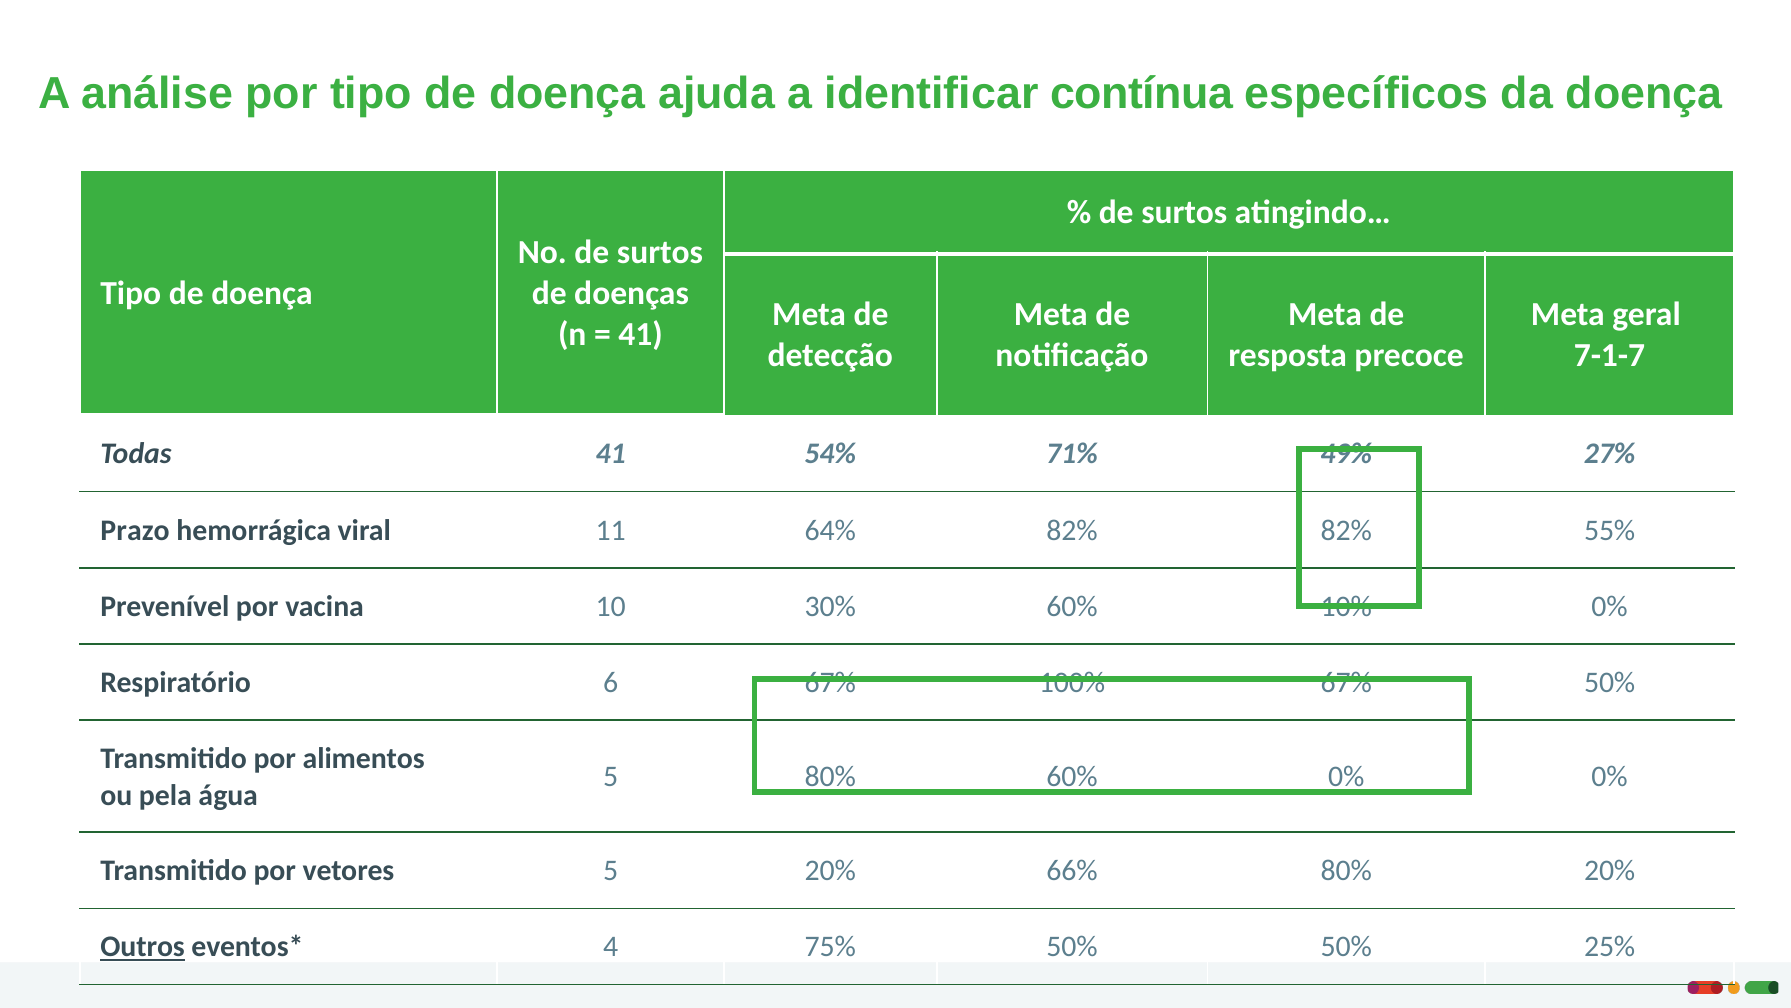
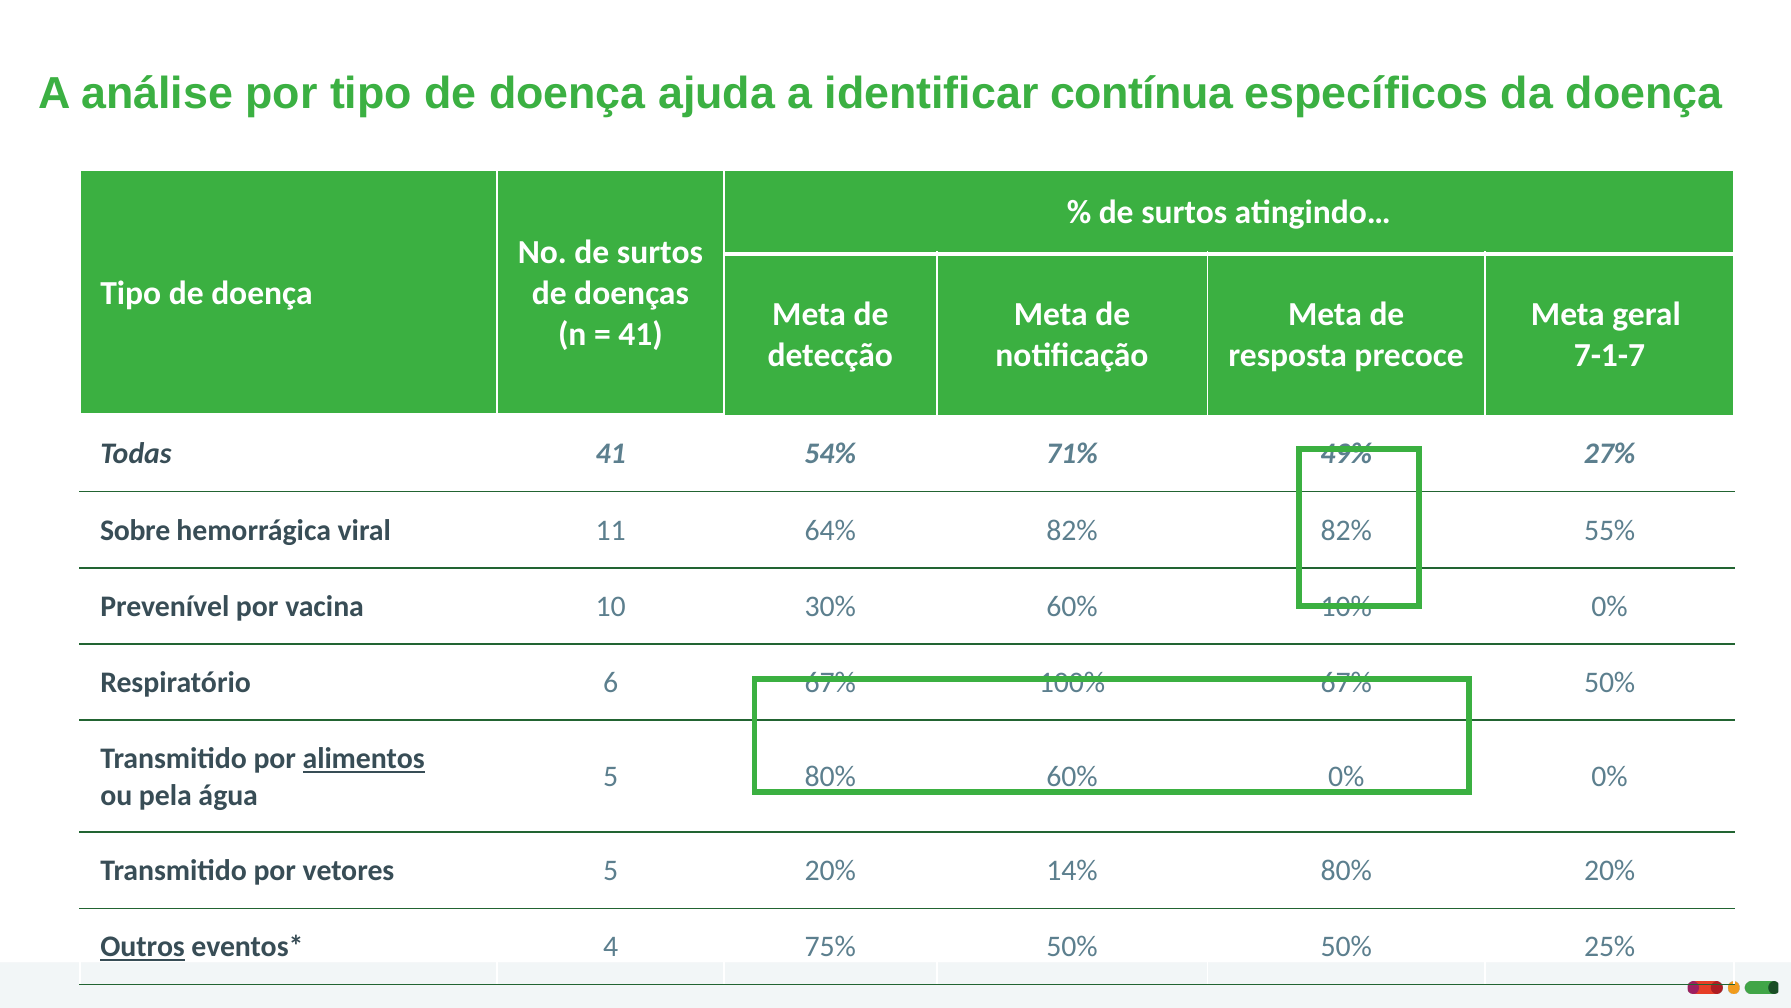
Prazo: Prazo -> Sobre
alimentos underline: none -> present
66%: 66% -> 14%
